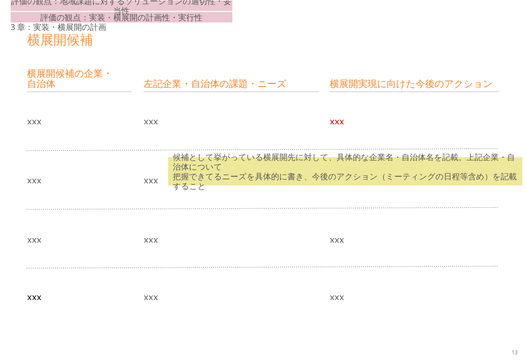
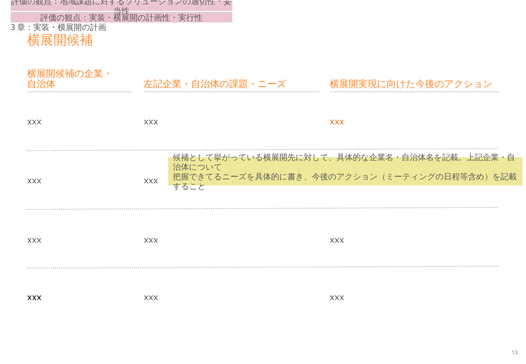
xxx at (337, 122) colour: red -> orange
